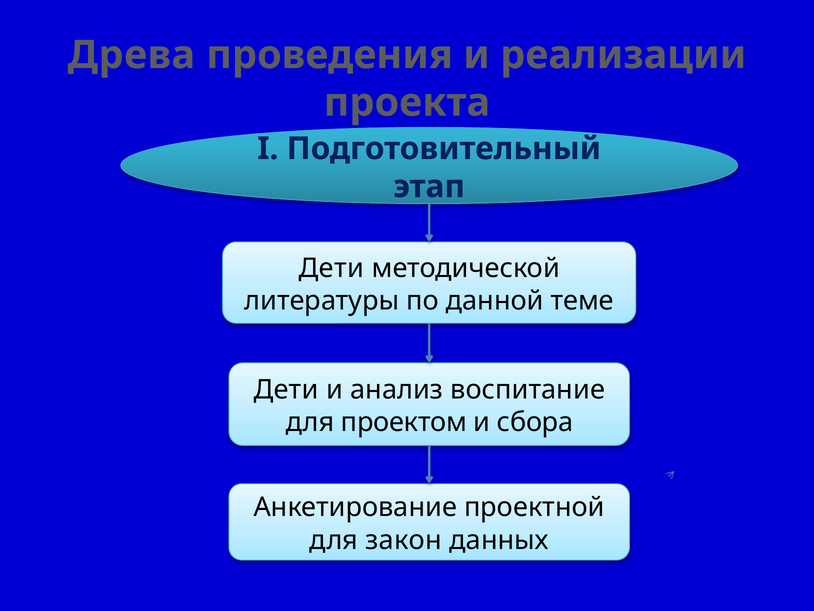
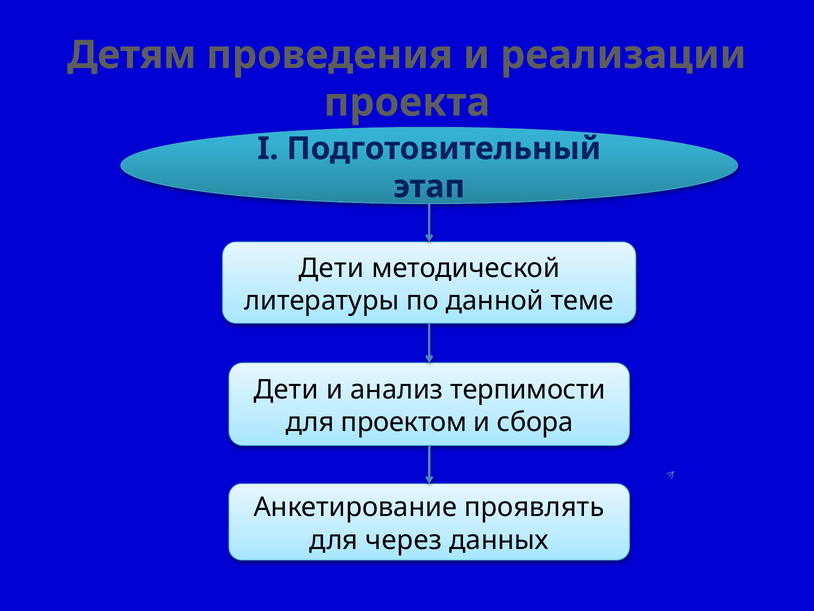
Древа: Древа -> Детям
воспитание: воспитание -> терпимости
проектной: проектной -> проявлять
закон: закон -> через
